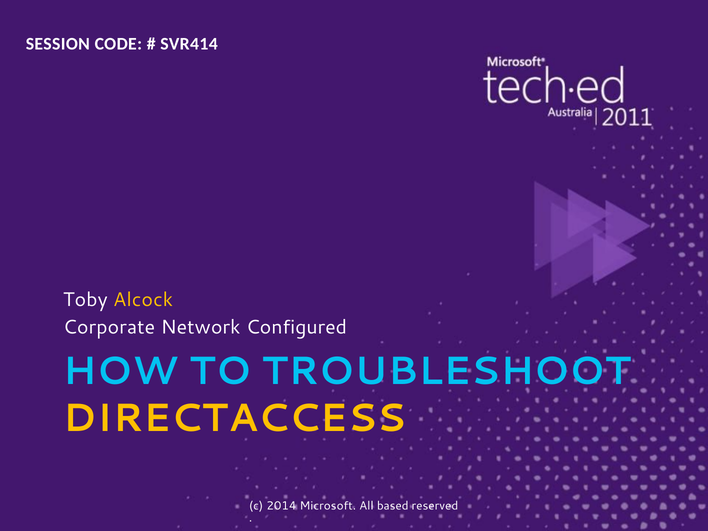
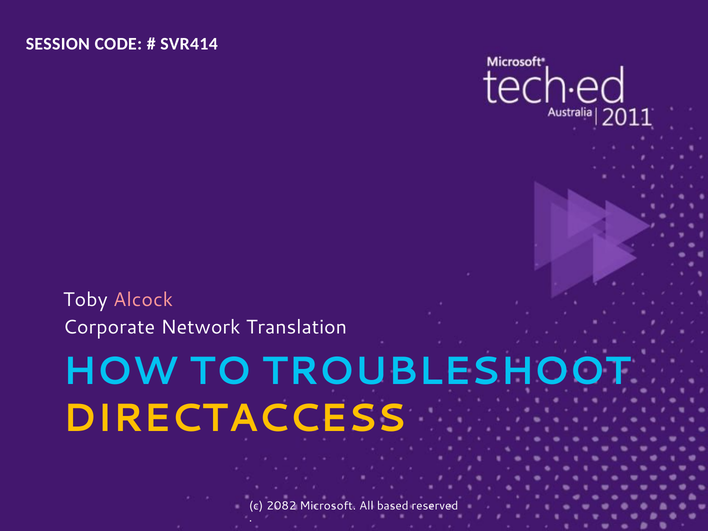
Alcock colour: yellow -> pink
Configured: Configured -> Translation
2014: 2014 -> 2082
